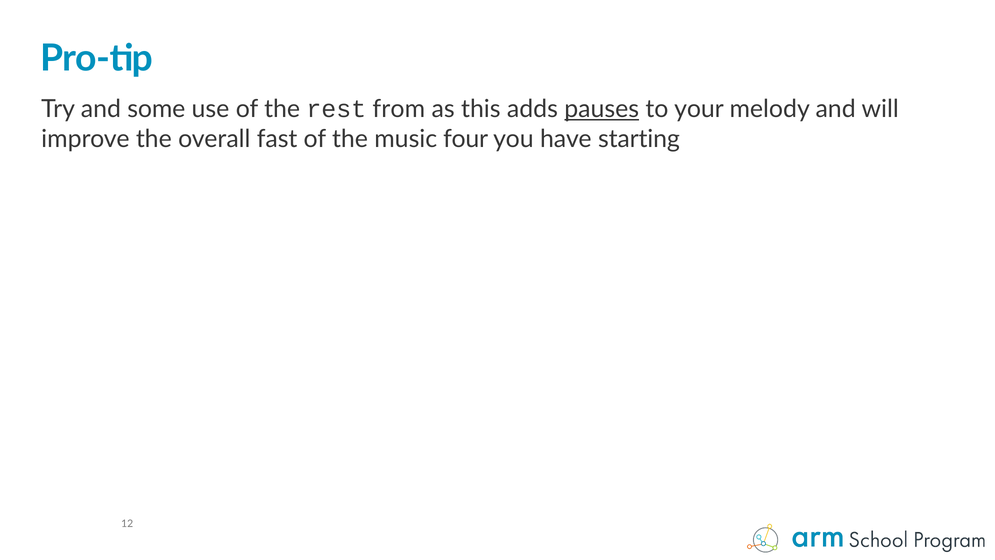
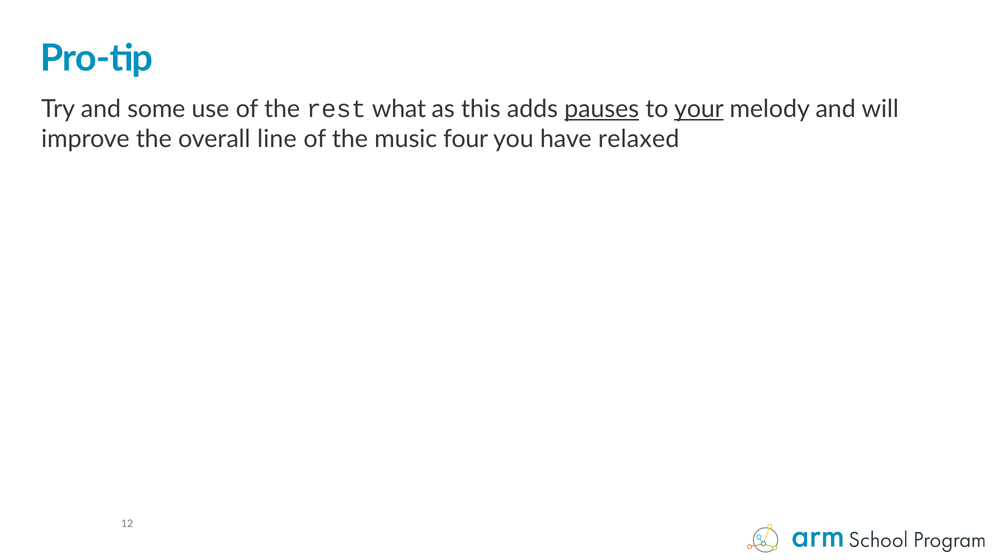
from: from -> what
your underline: none -> present
fast: fast -> line
starting: starting -> relaxed
